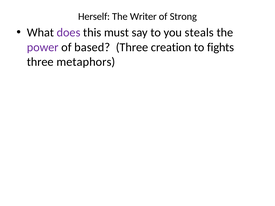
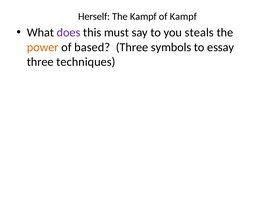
The Writer: Writer -> Kampf
of Strong: Strong -> Kampf
power colour: purple -> orange
creation: creation -> symbols
fights: fights -> essay
metaphors: metaphors -> techniques
